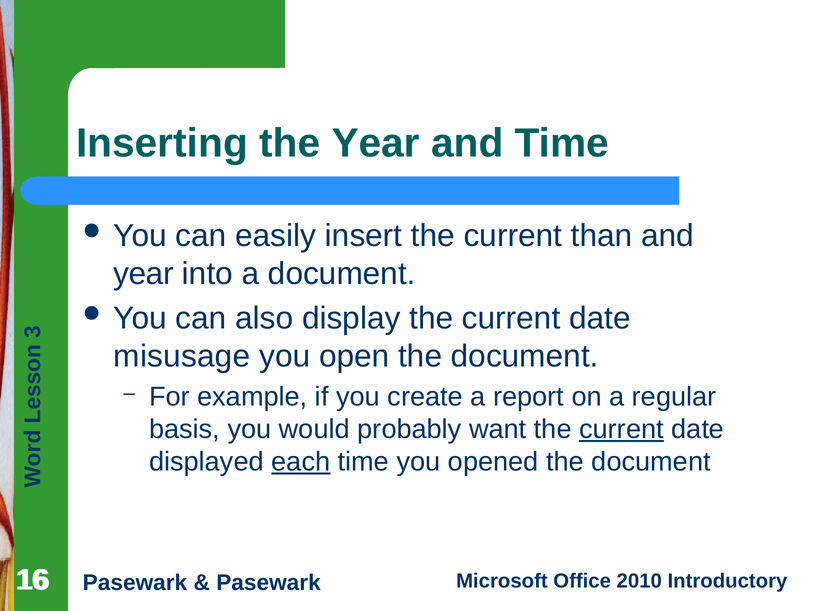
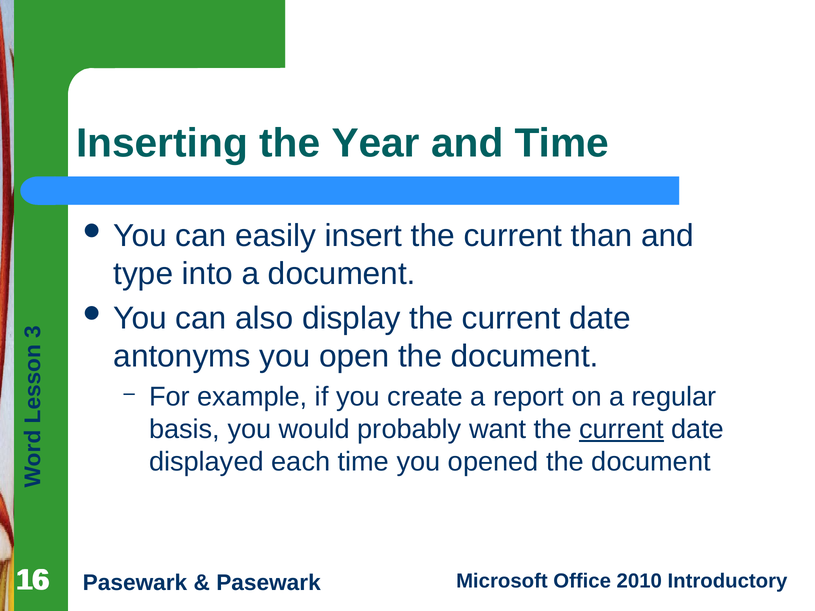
year at (143, 274): year -> type
misusage: misusage -> antonyms
each underline: present -> none
